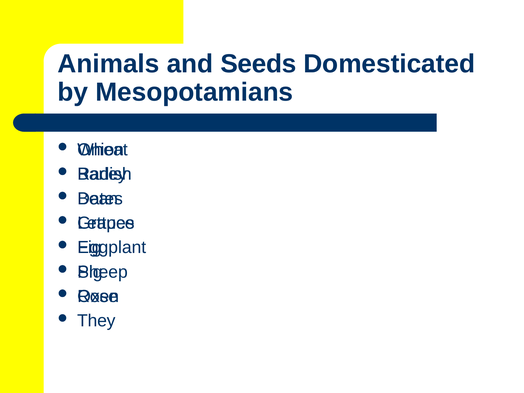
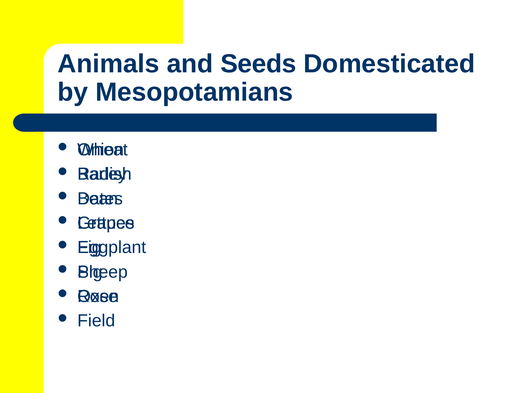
They: They -> Field
